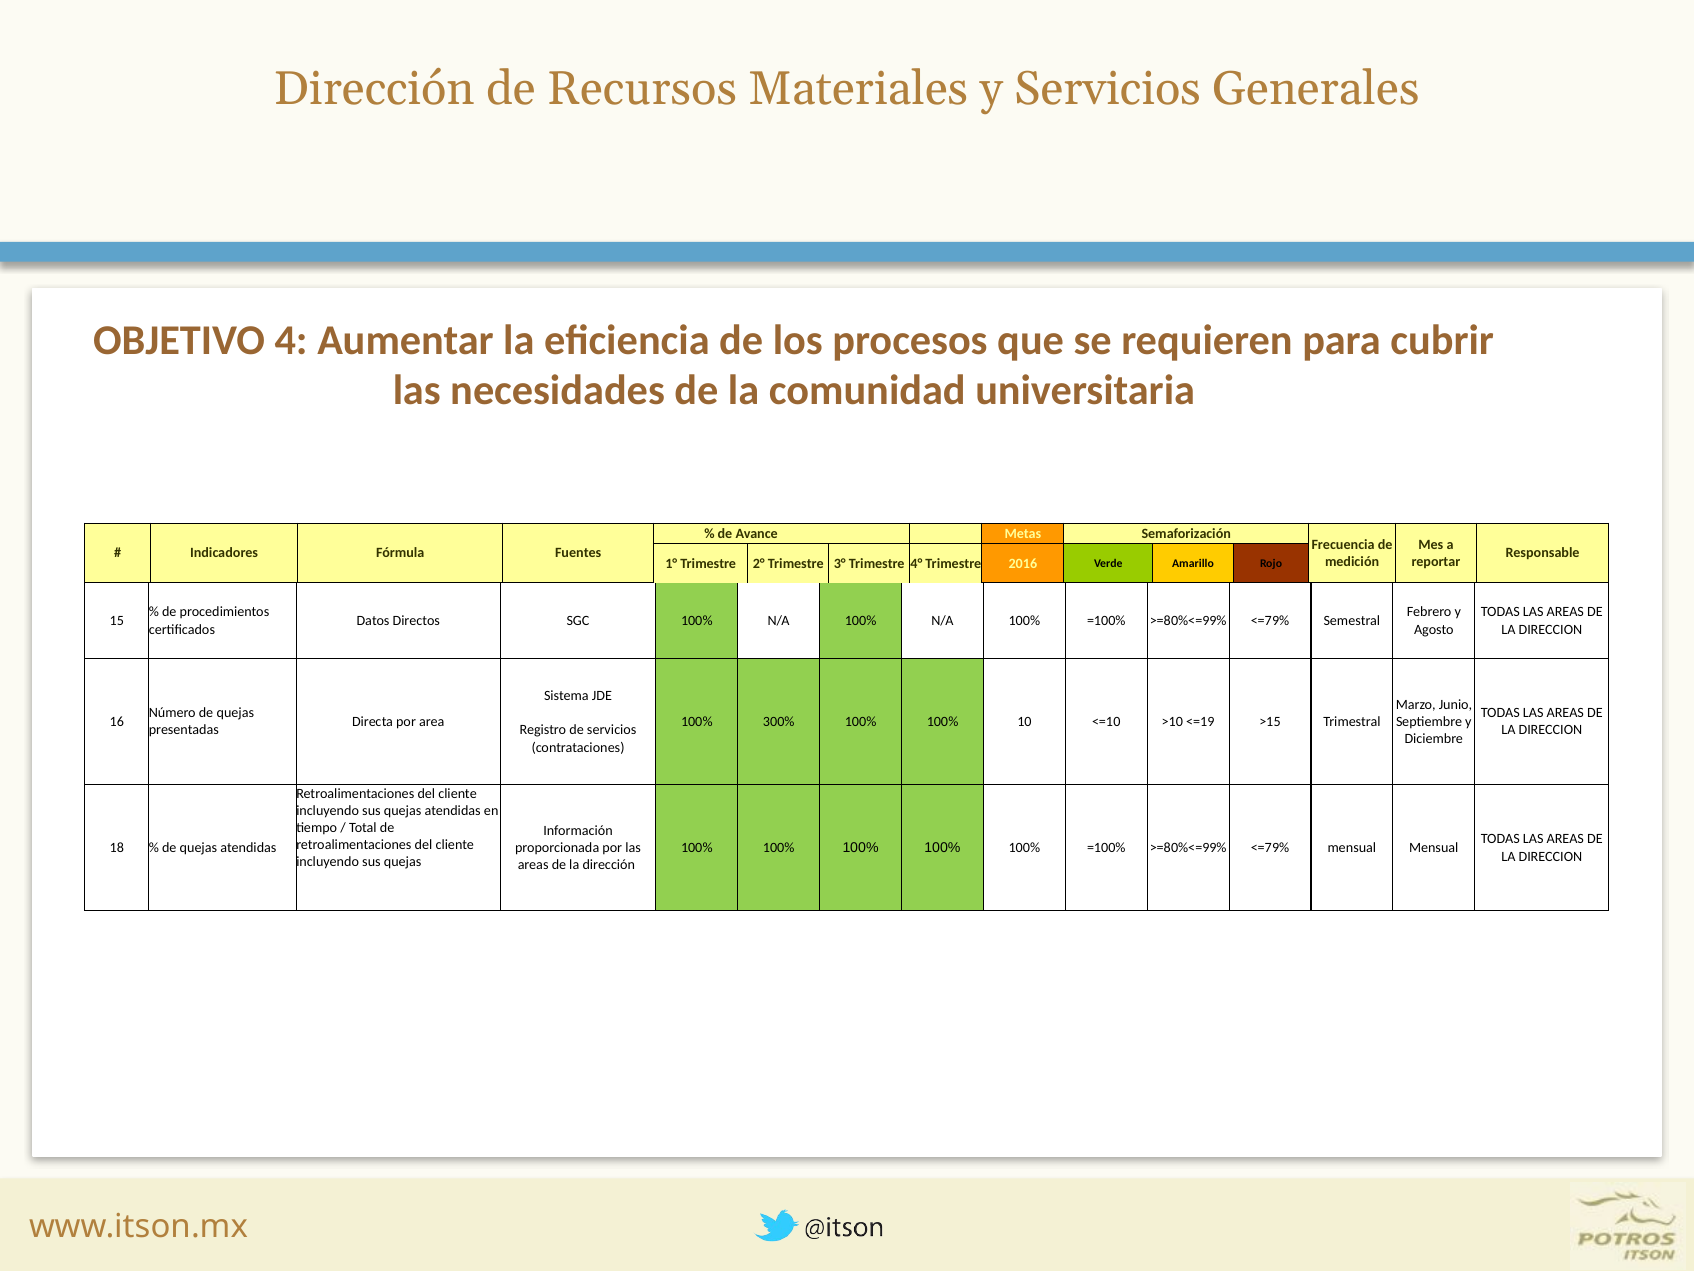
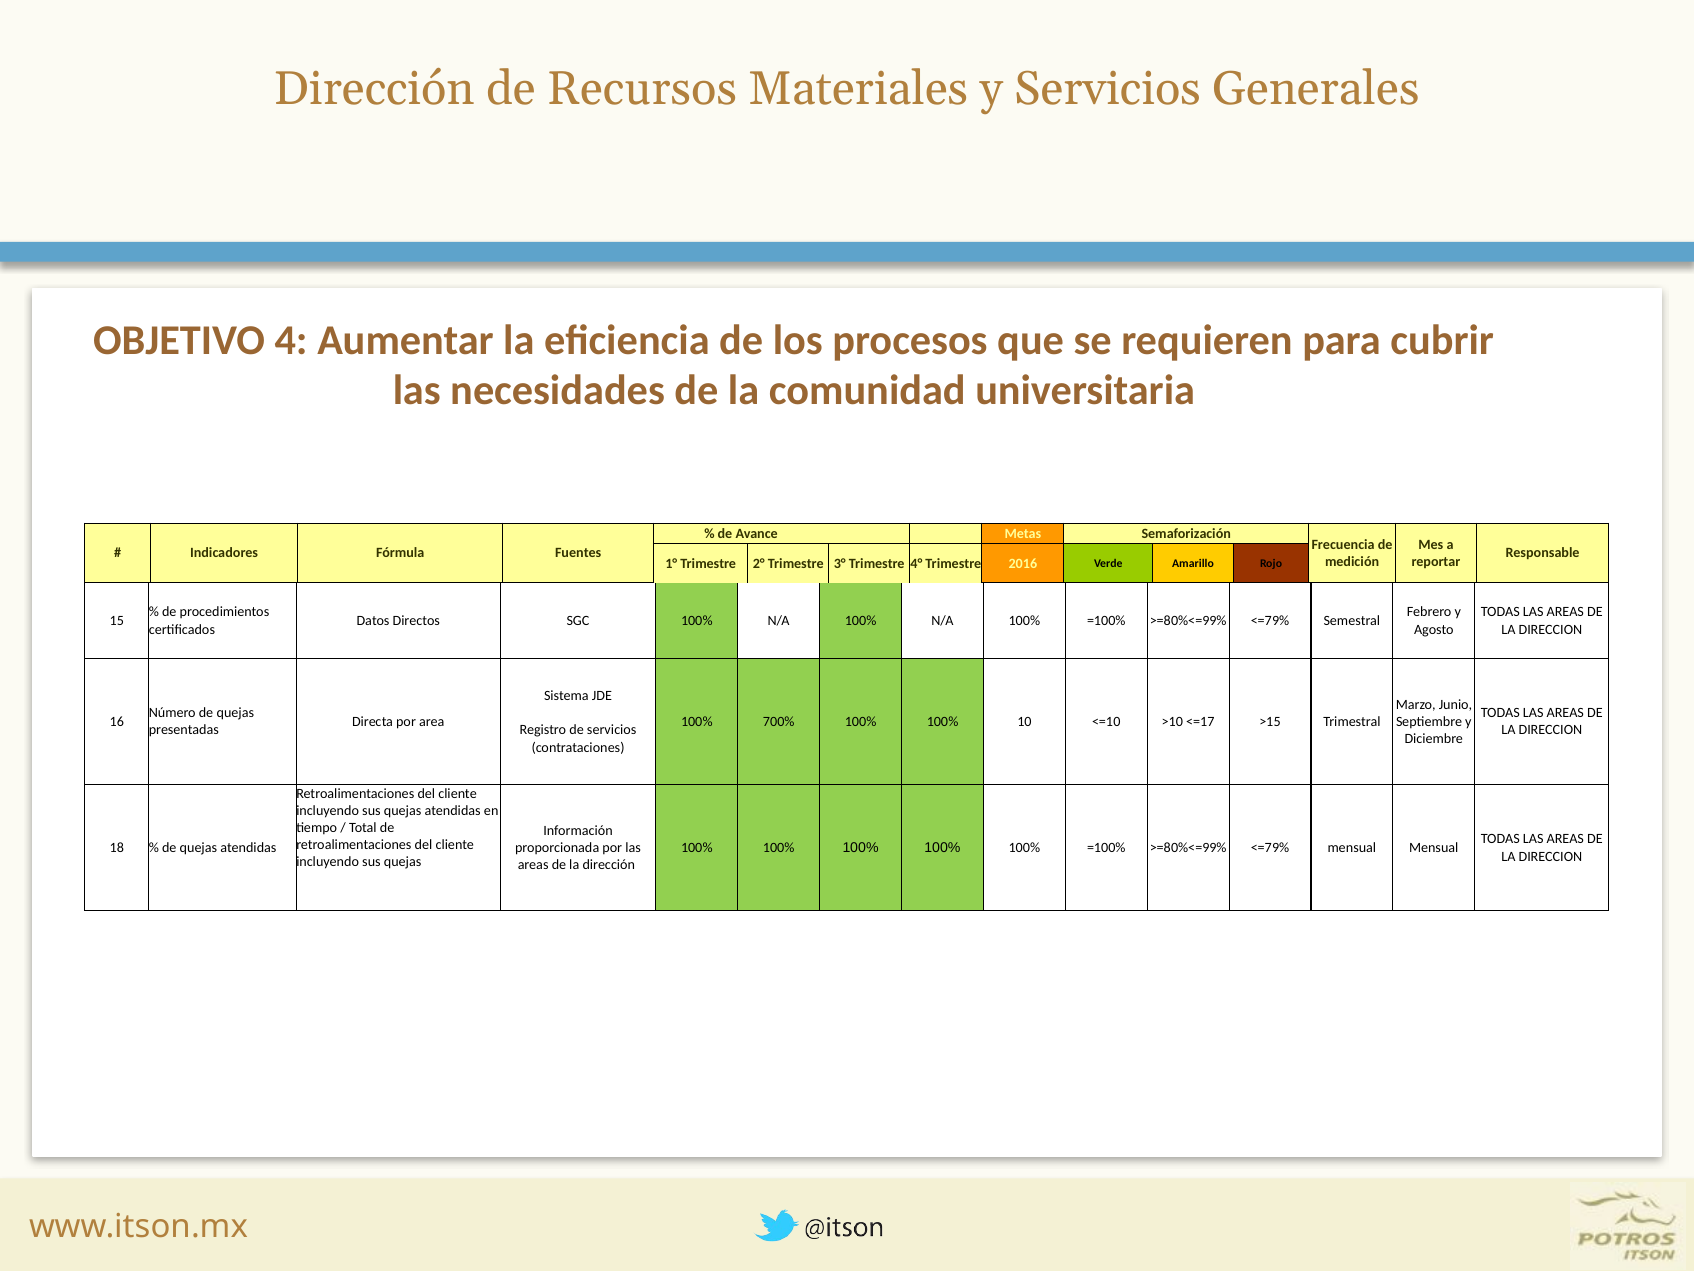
300%: 300% -> 700%
<=19: <=19 -> <=17
